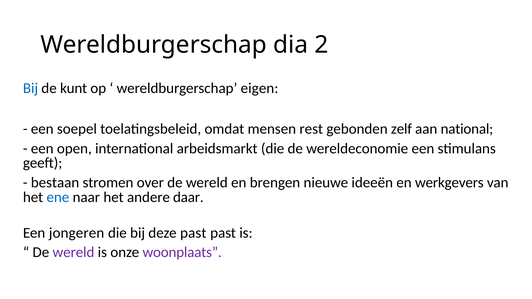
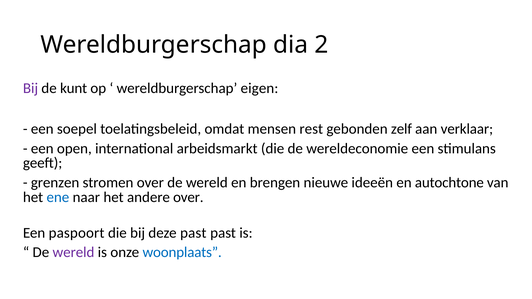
Bij at (31, 88) colour: blue -> purple
national: national -> verklaar
bestaan: bestaan -> grenzen
werkgevers: werkgevers -> autochtone
andere daar: daar -> over
jongeren: jongeren -> paspoort
woonplaats colour: purple -> blue
